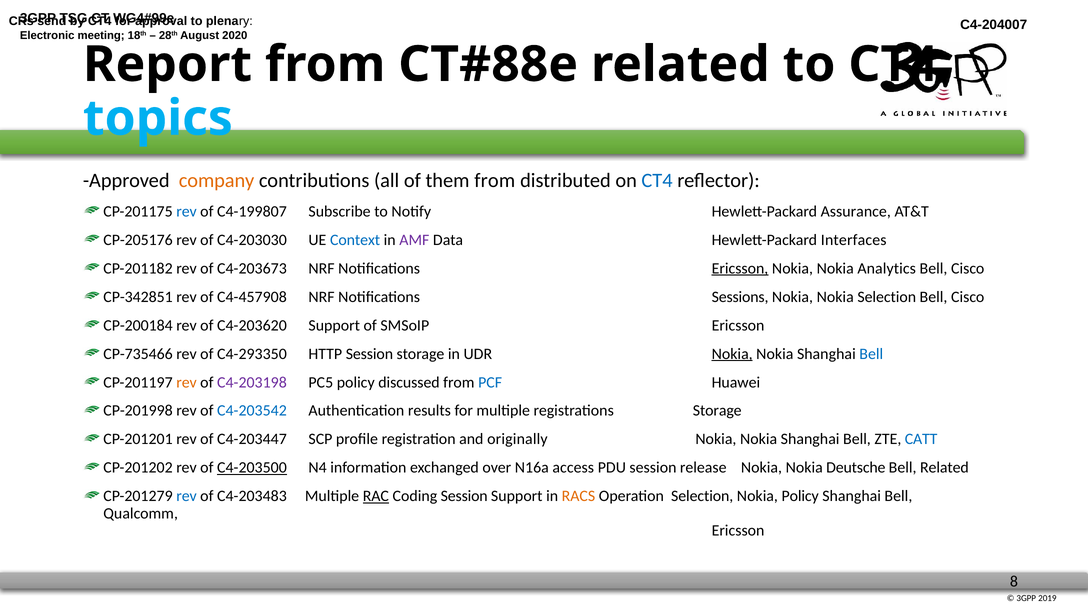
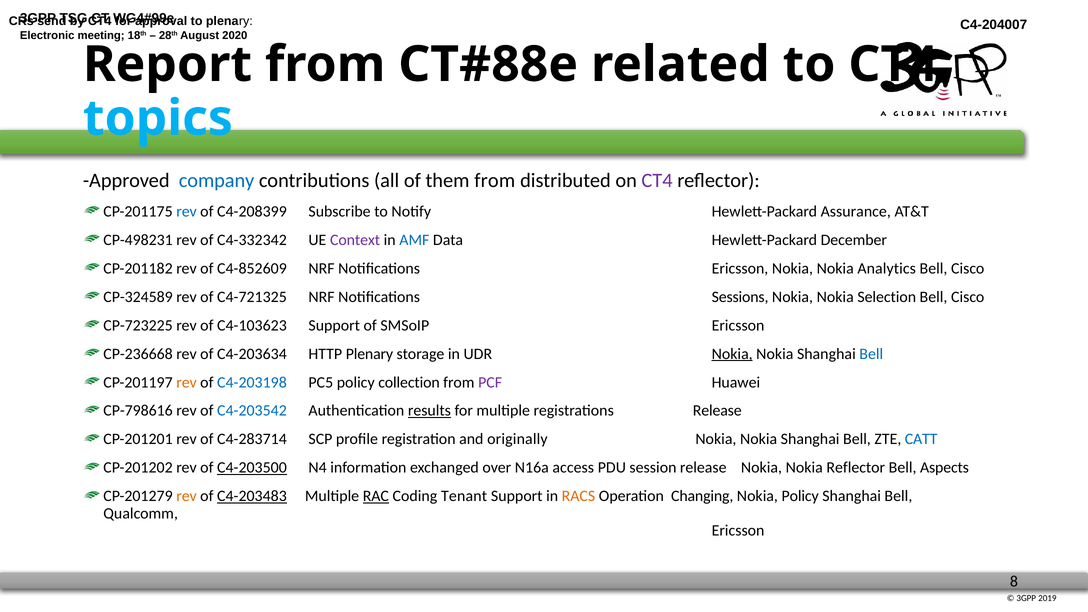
company colour: orange -> blue
CT4 at (657, 181) colour: blue -> purple
C4-199807: C4-199807 -> C4-208399
CP-205176: CP-205176 -> CP-498231
C4-203030: C4-203030 -> C4-332342
Context colour: blue -> purple
AMF colour: purple -> blue
Interfaces: Interfaces -> December
C4-203673: C4-203673 -> C4-852609
Ericsson at (740, 268) underline: present -> none
CP-342851: CP-342851 -> CP-324589
C4-457908: C4-457908 -> C4-721325
CP-200184: CP-200184 -> CP-723225
C4-203620: C4-203620 -> C4-103623
CP-735466: CP-735466 -> CP-236668
C4-293350: C4-293350 -> C4-203634
HTTP Session: Session -> Plenary
C4-203198 colour: purple -> blue
discussed: discussed -> collection
PCF colour: blue -> purple
CP-201998: CP-201998 -> CP-798616
results underline: none -> present
registrations Storage: Storage -> Release
C4-203447: C4-203447 -> C4-283714
Nokia Deutsche: Deutsche -> Reflector
Bell Related: Related -> Aspects
rev at (187, 496) colour: blue -> orange
C4-203483 underline: none -> present
Coding Session: Session -> Tenant
Operation Selection: Selection -> Changing
